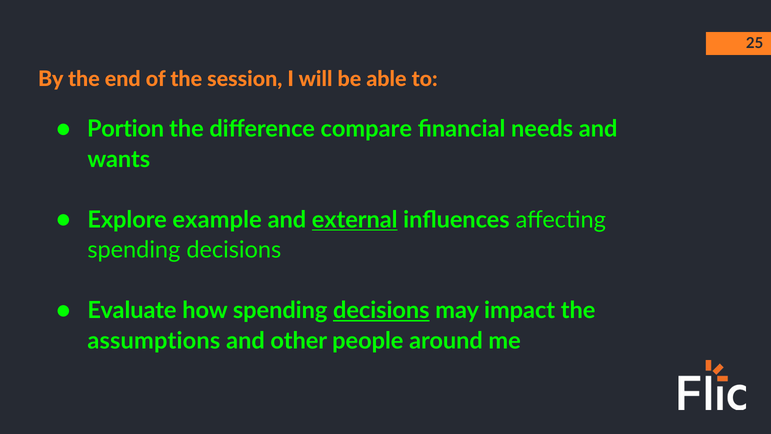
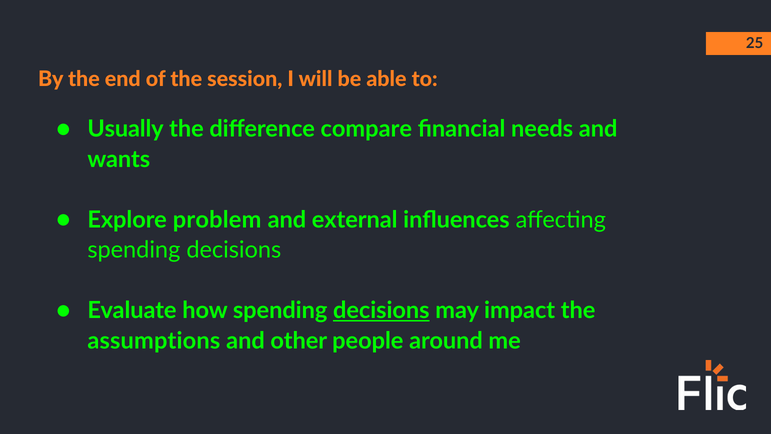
Portion: Portion -> Usually
example: example -> problem
external underline: present -> none
